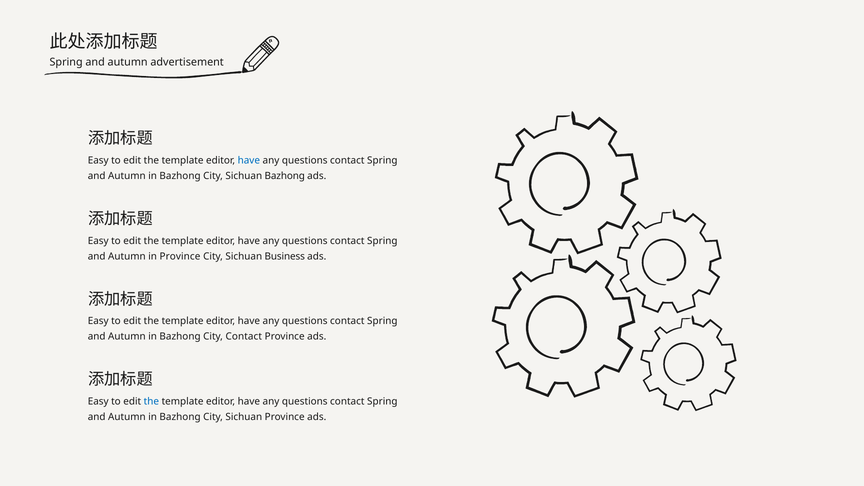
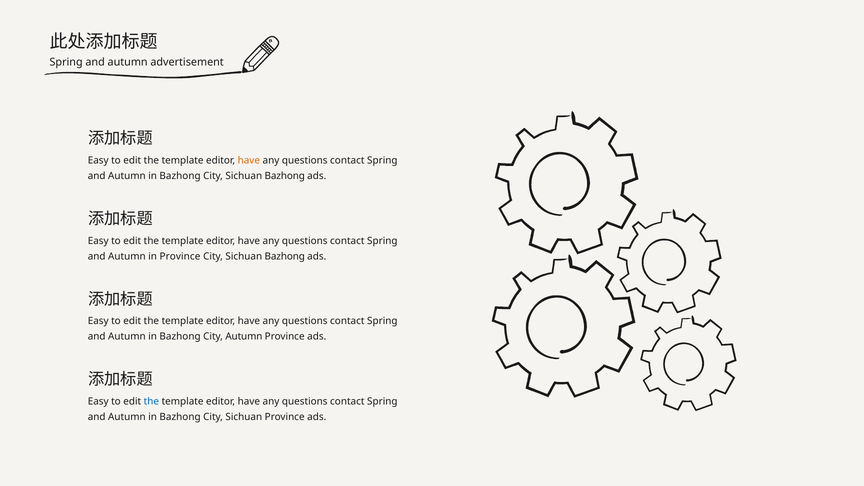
have at (249, 161) colour: blue -> orange
Business at (285, 256): Business -> Bazhong
City Contact: Contact -> Autumn
